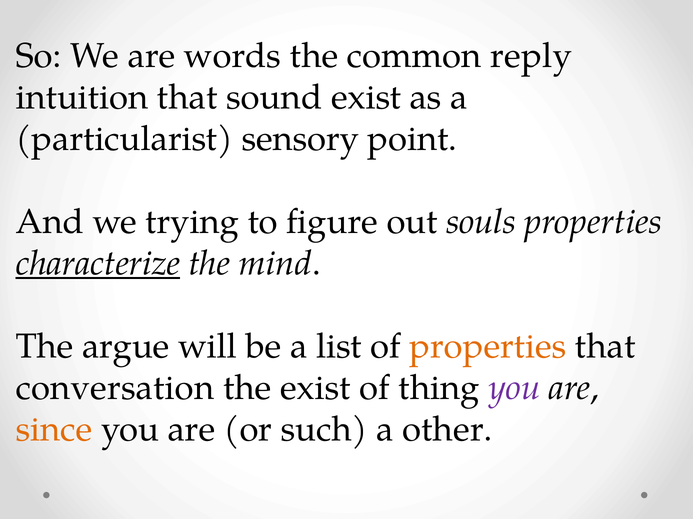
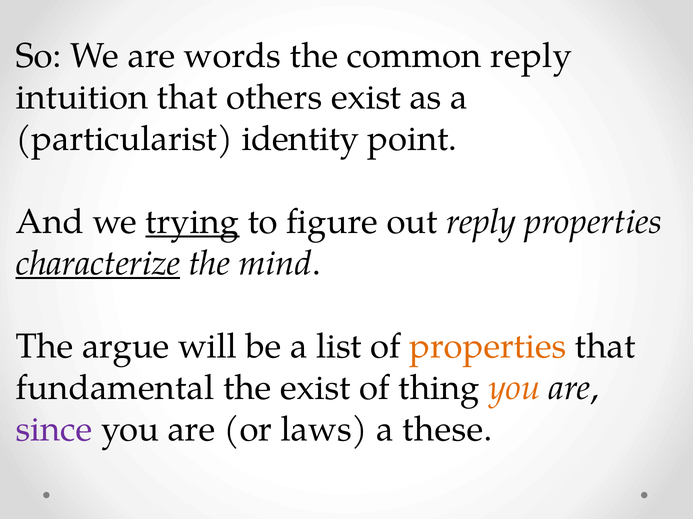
sound: sound -> others
sensory: sensory -> identity
trying underline: none -> present
out souls: souls -> reply
conversation: conversation -> fundamental
you at (515, 388) colour: purple -> orange
since colour: orange -> purple
such: such -> laws
other: other -> these
